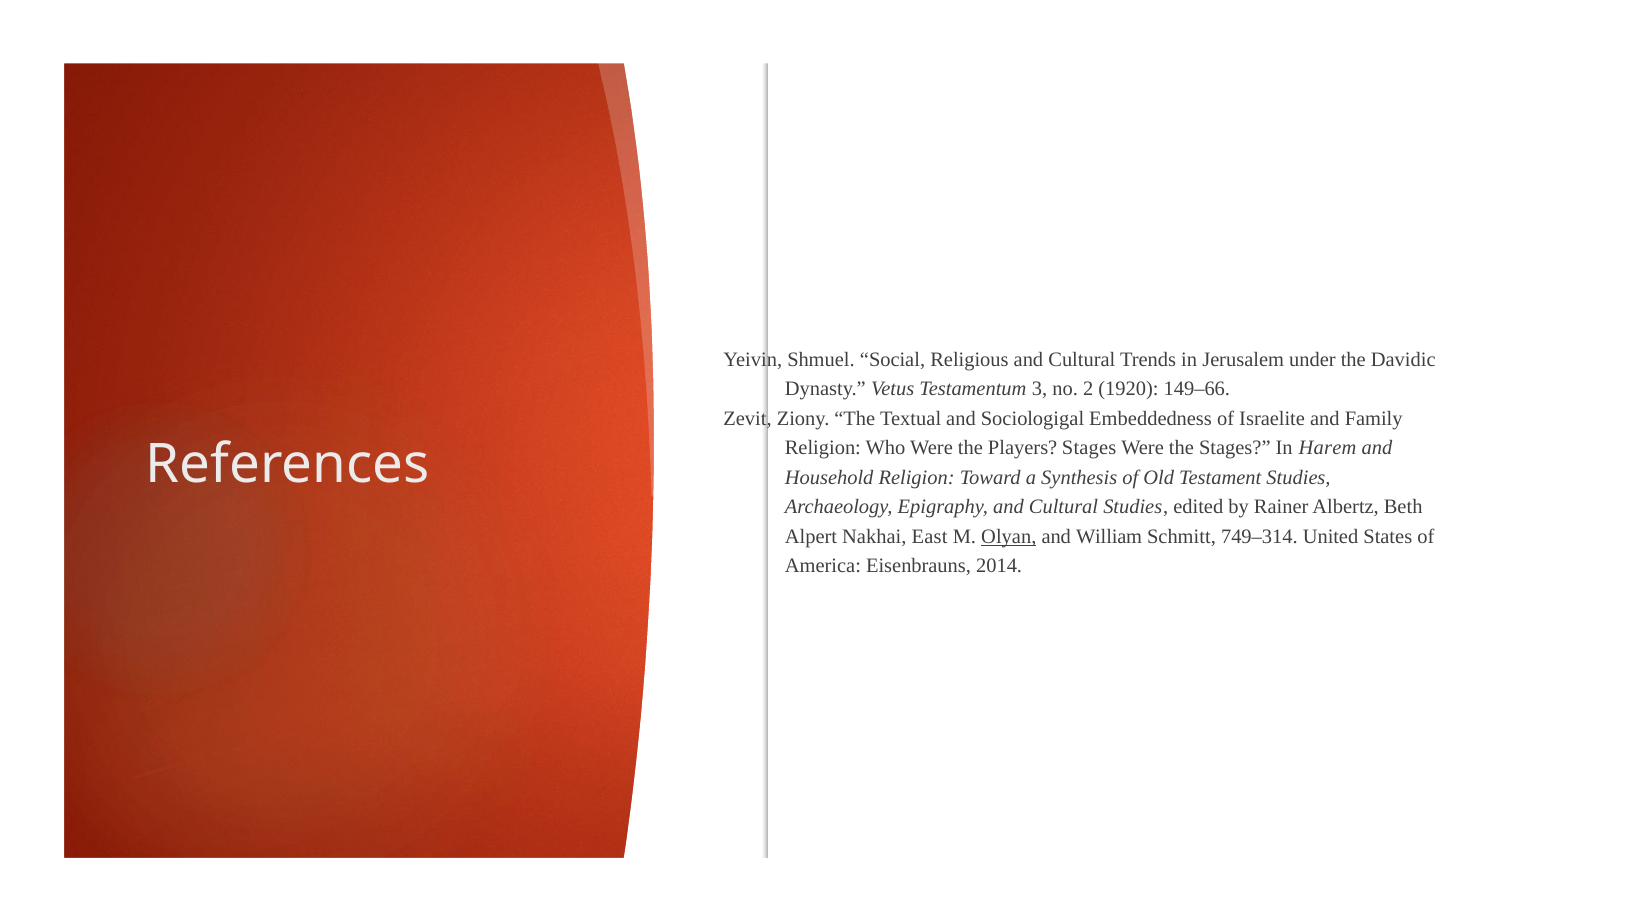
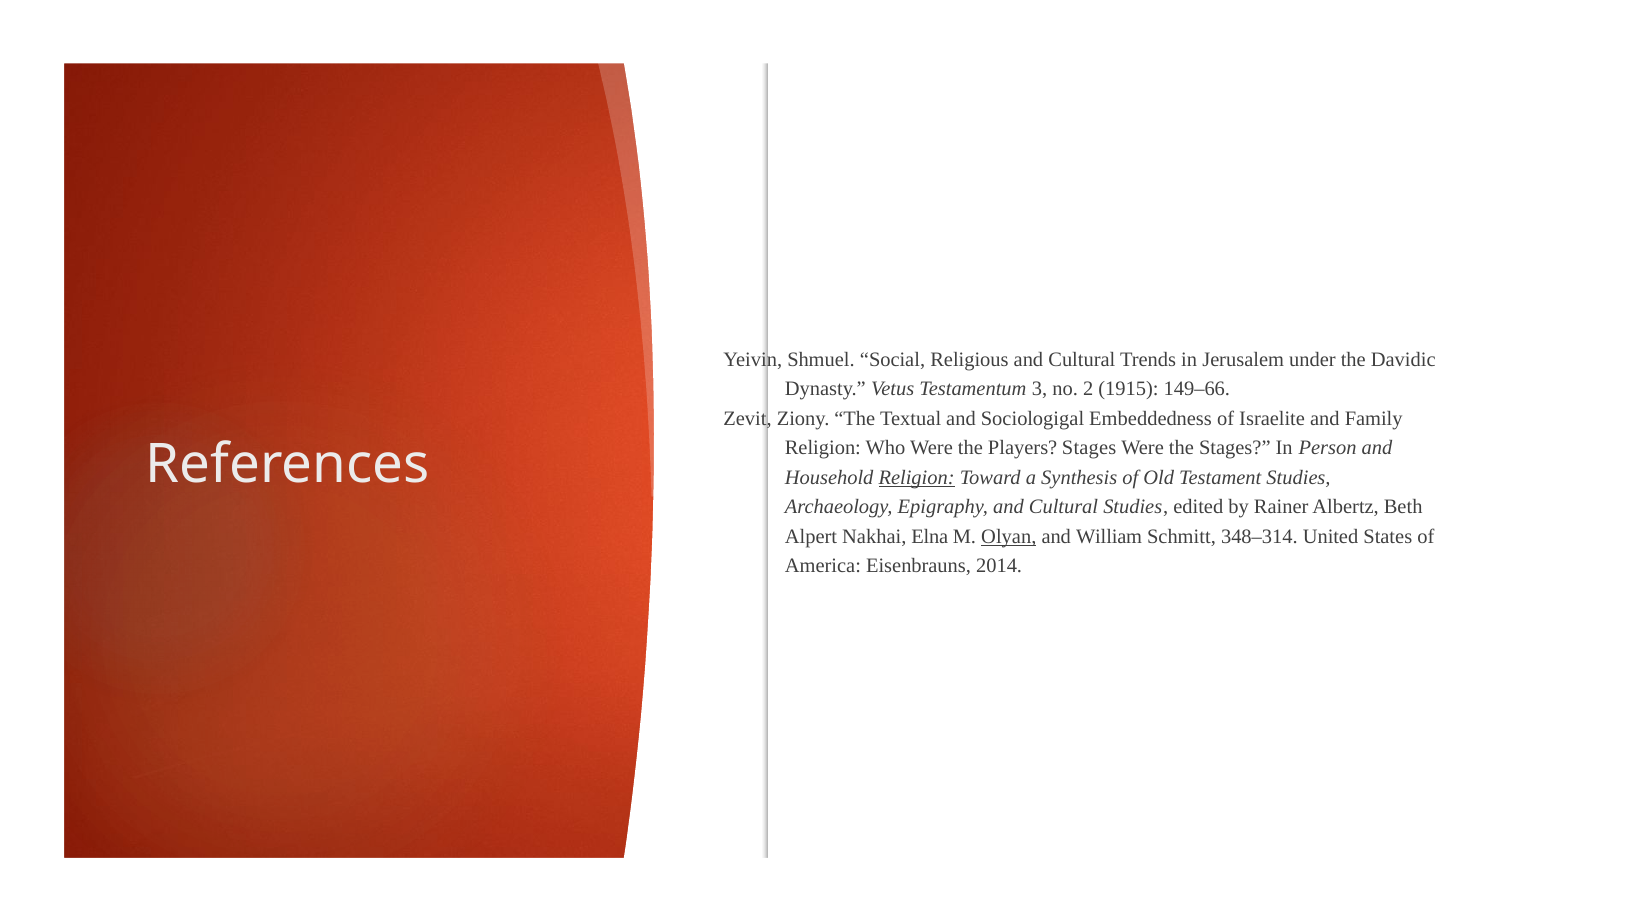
1920: 1920 -> 1915
Harem: Harem -> Person
Religion at (917, 478) underline: none -> present
East: East -> Elna
749–314: 749–314 -> 348–314
